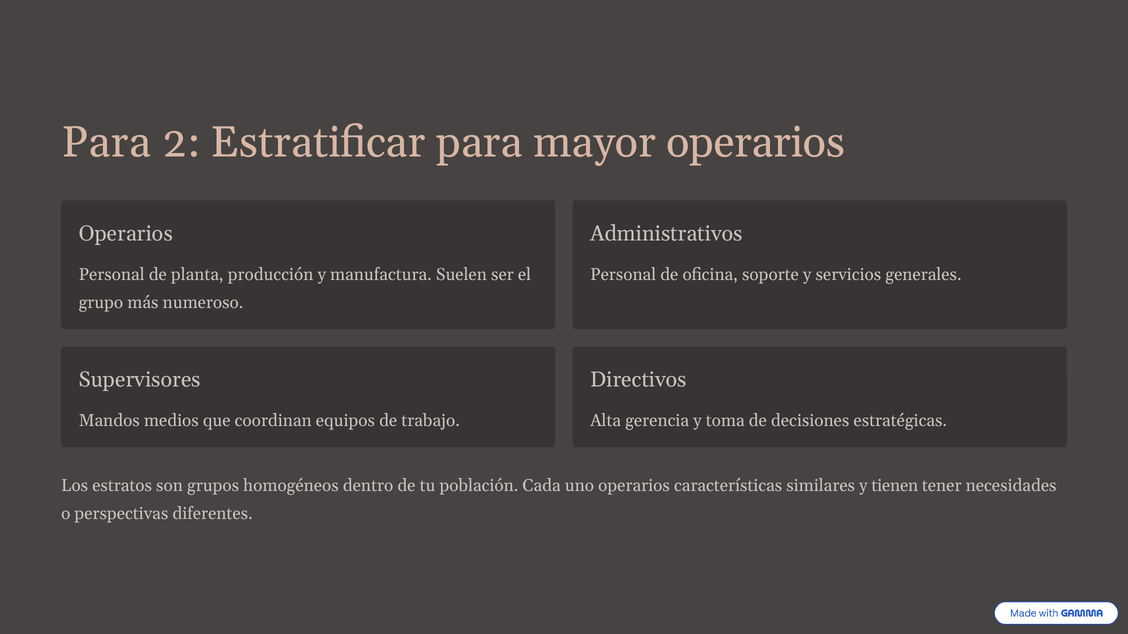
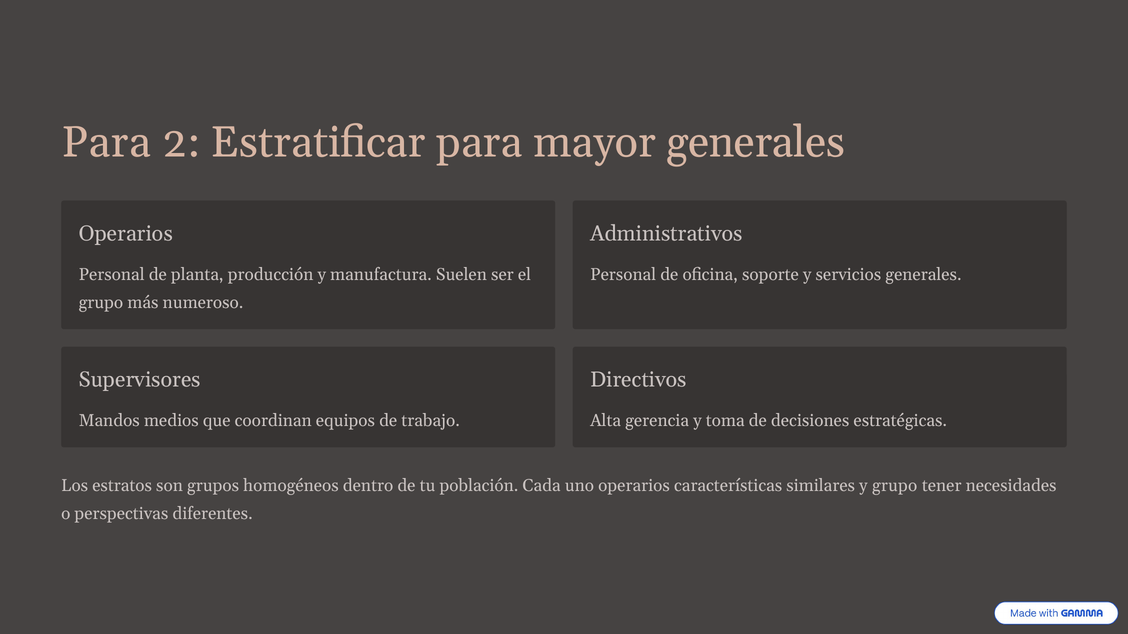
mayor operarios: operarios -> generales
y tienen: tienen -> grupo
